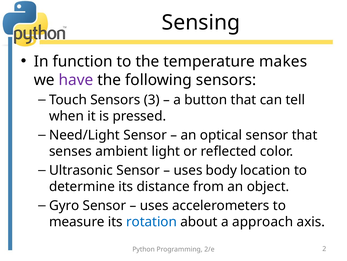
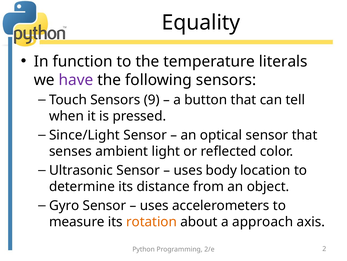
Sensing: Sensing -> Equality
makes: makes -> literals
3: 3 -> 9
Need/Light: Need/Light -> Since/Light
rotation colour: blue -> orange
